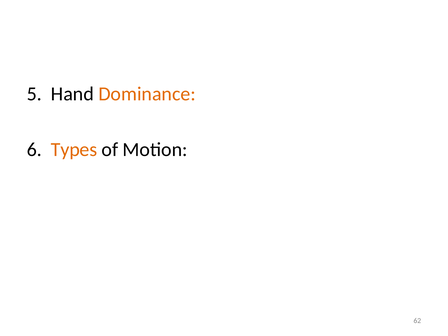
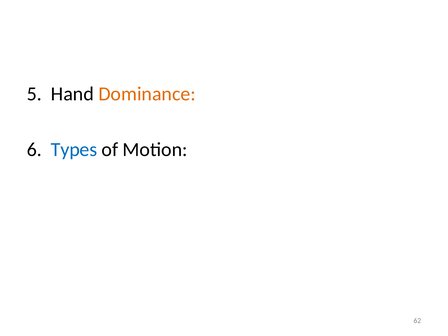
Types colour: orange -> blue
